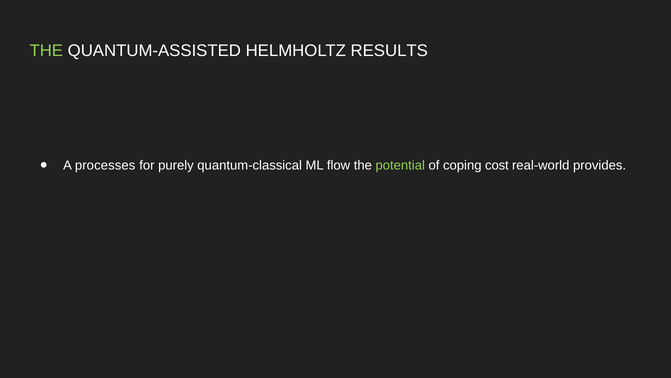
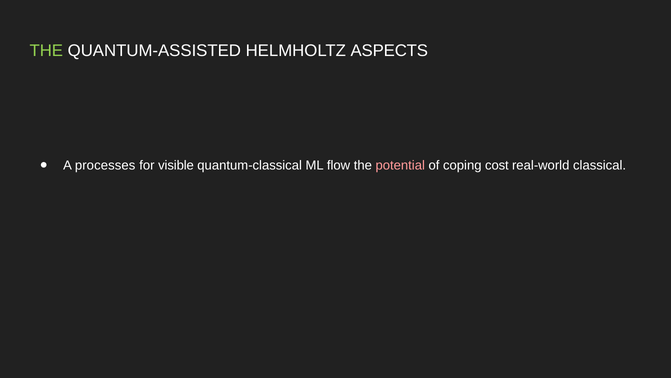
RESULTS: RESULTS -> ASPECTS
purely: purely -> visible
potential colour: light green -> pink
provides: provides -> classical
